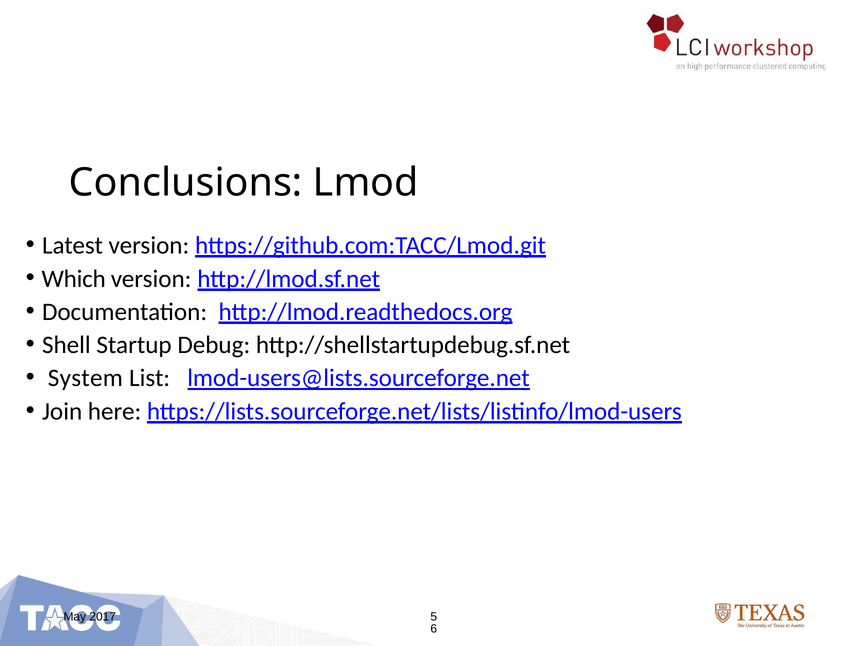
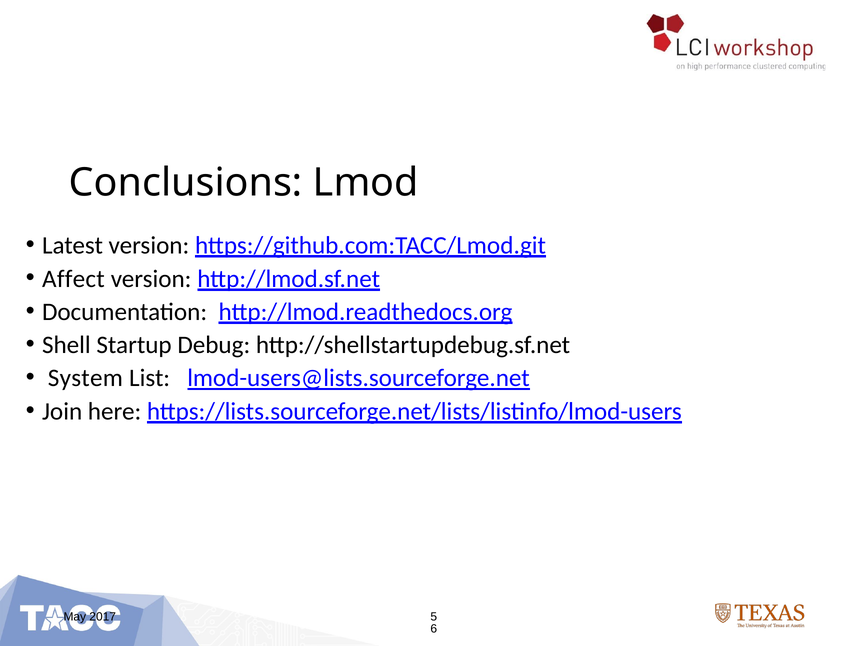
Which: Which -> Affect
